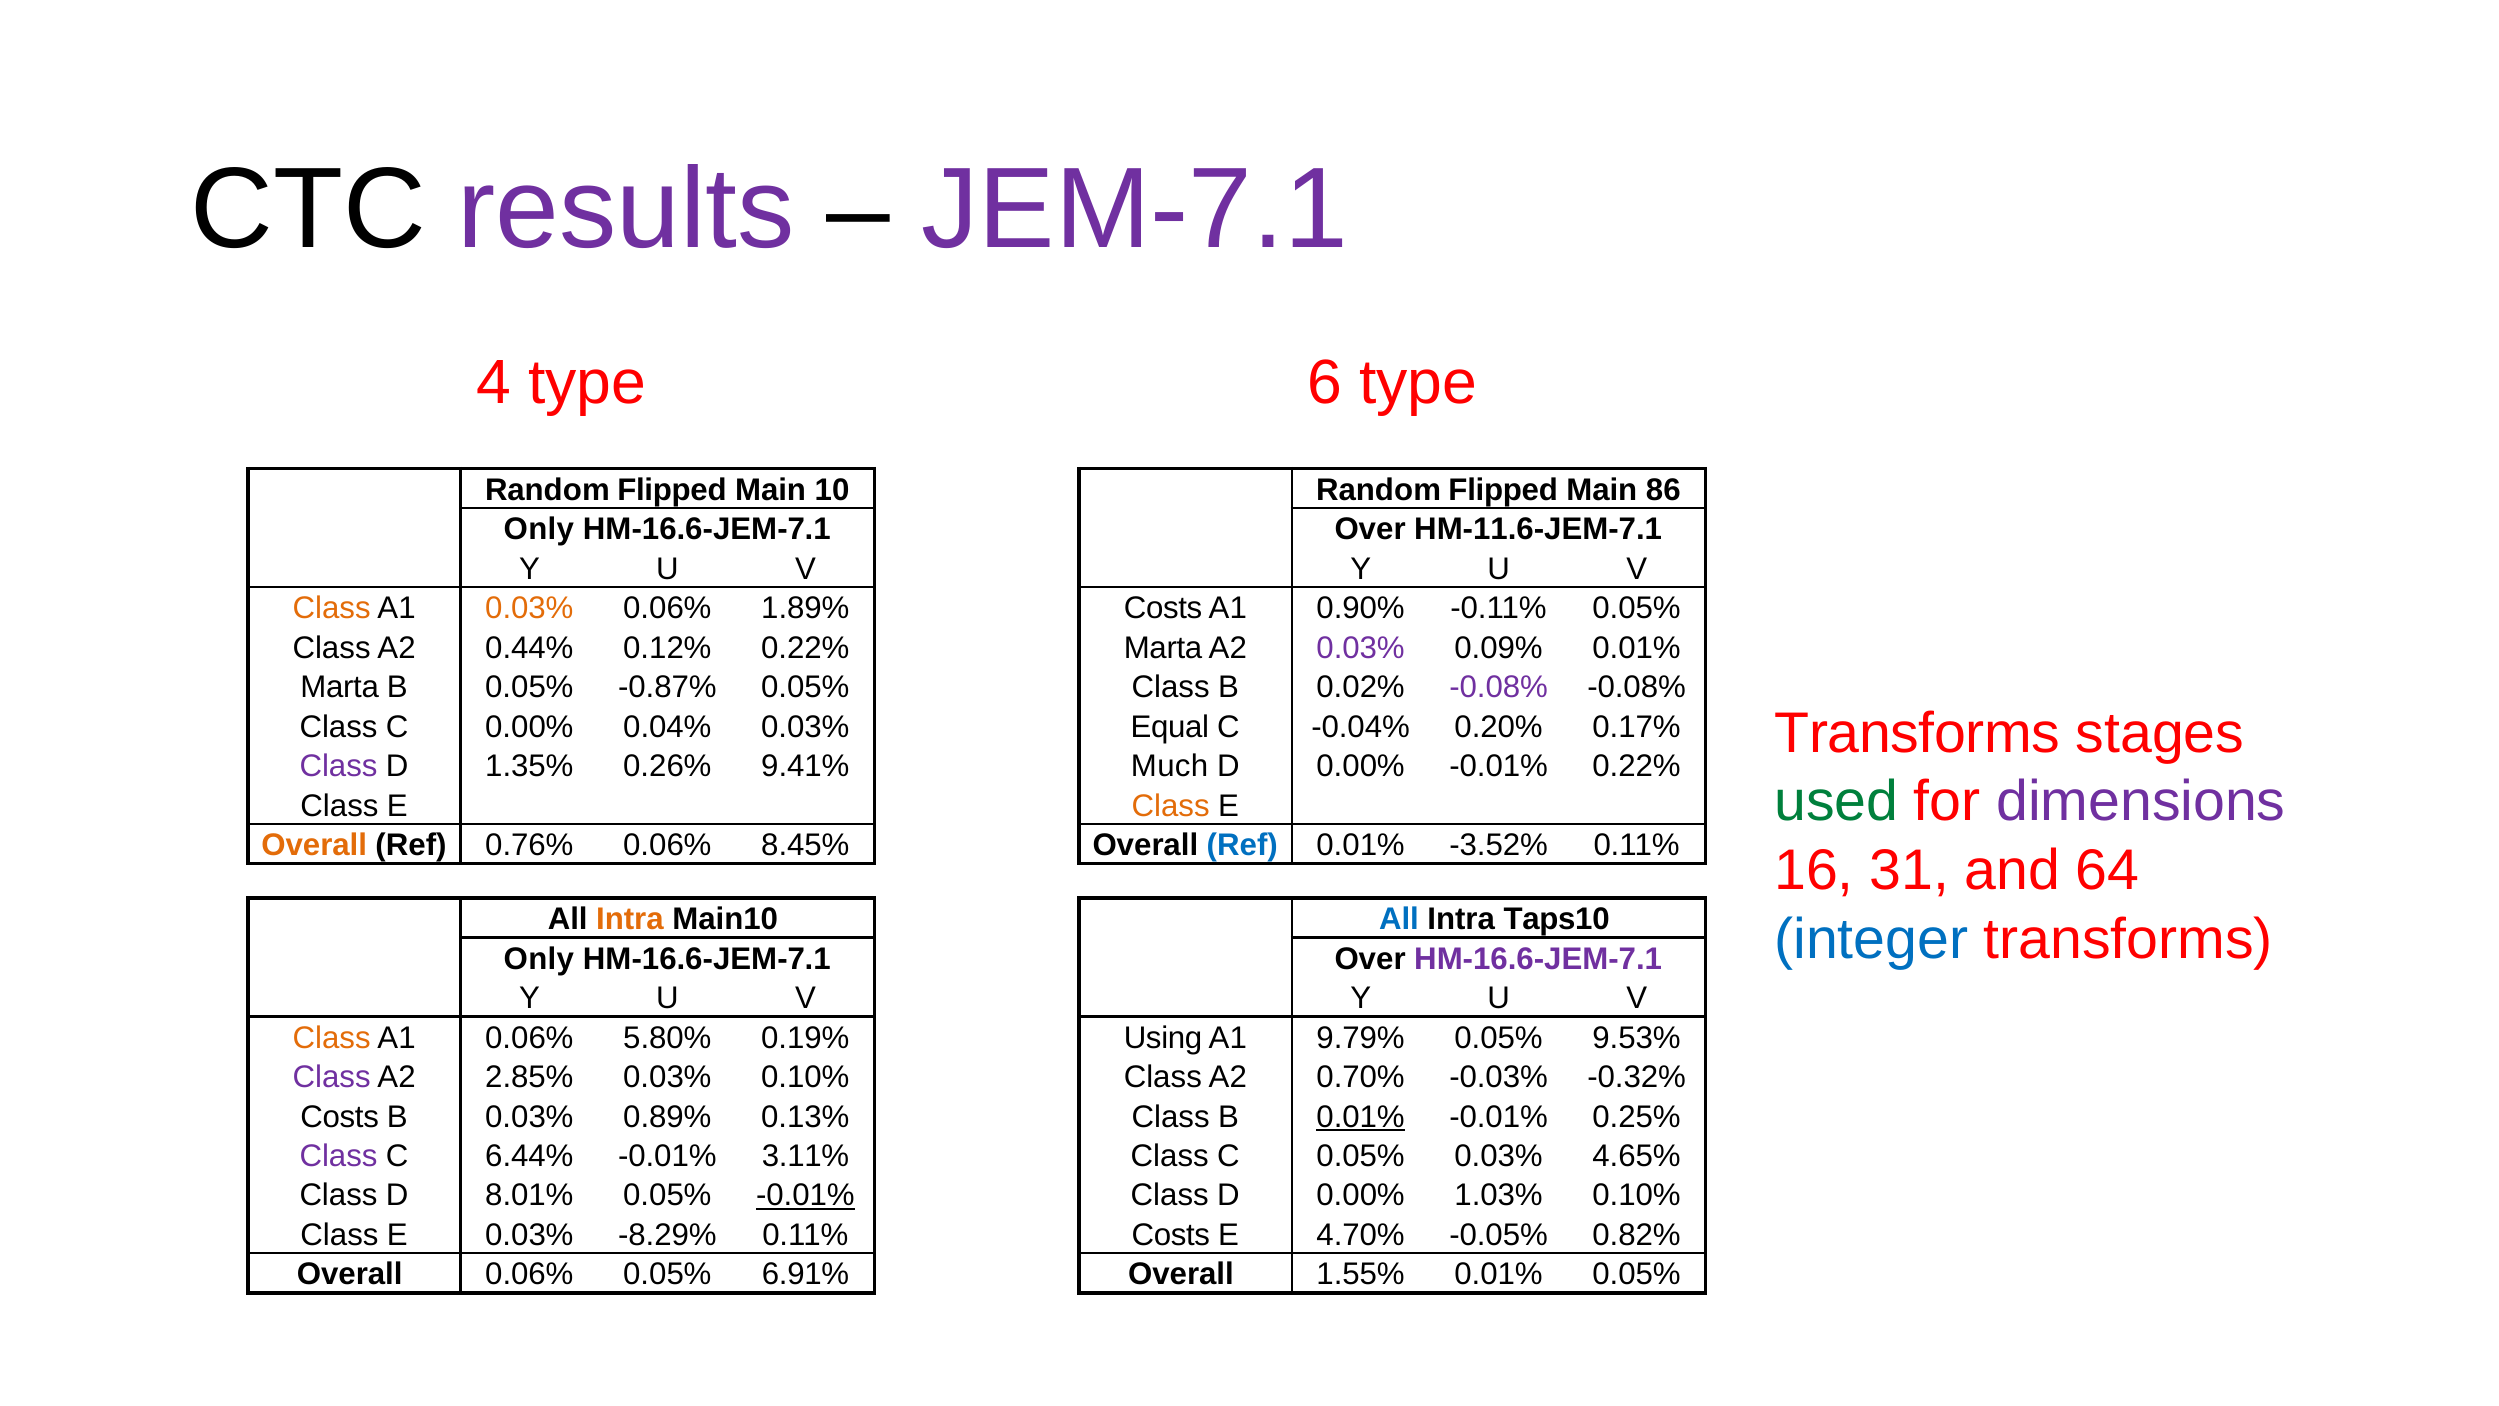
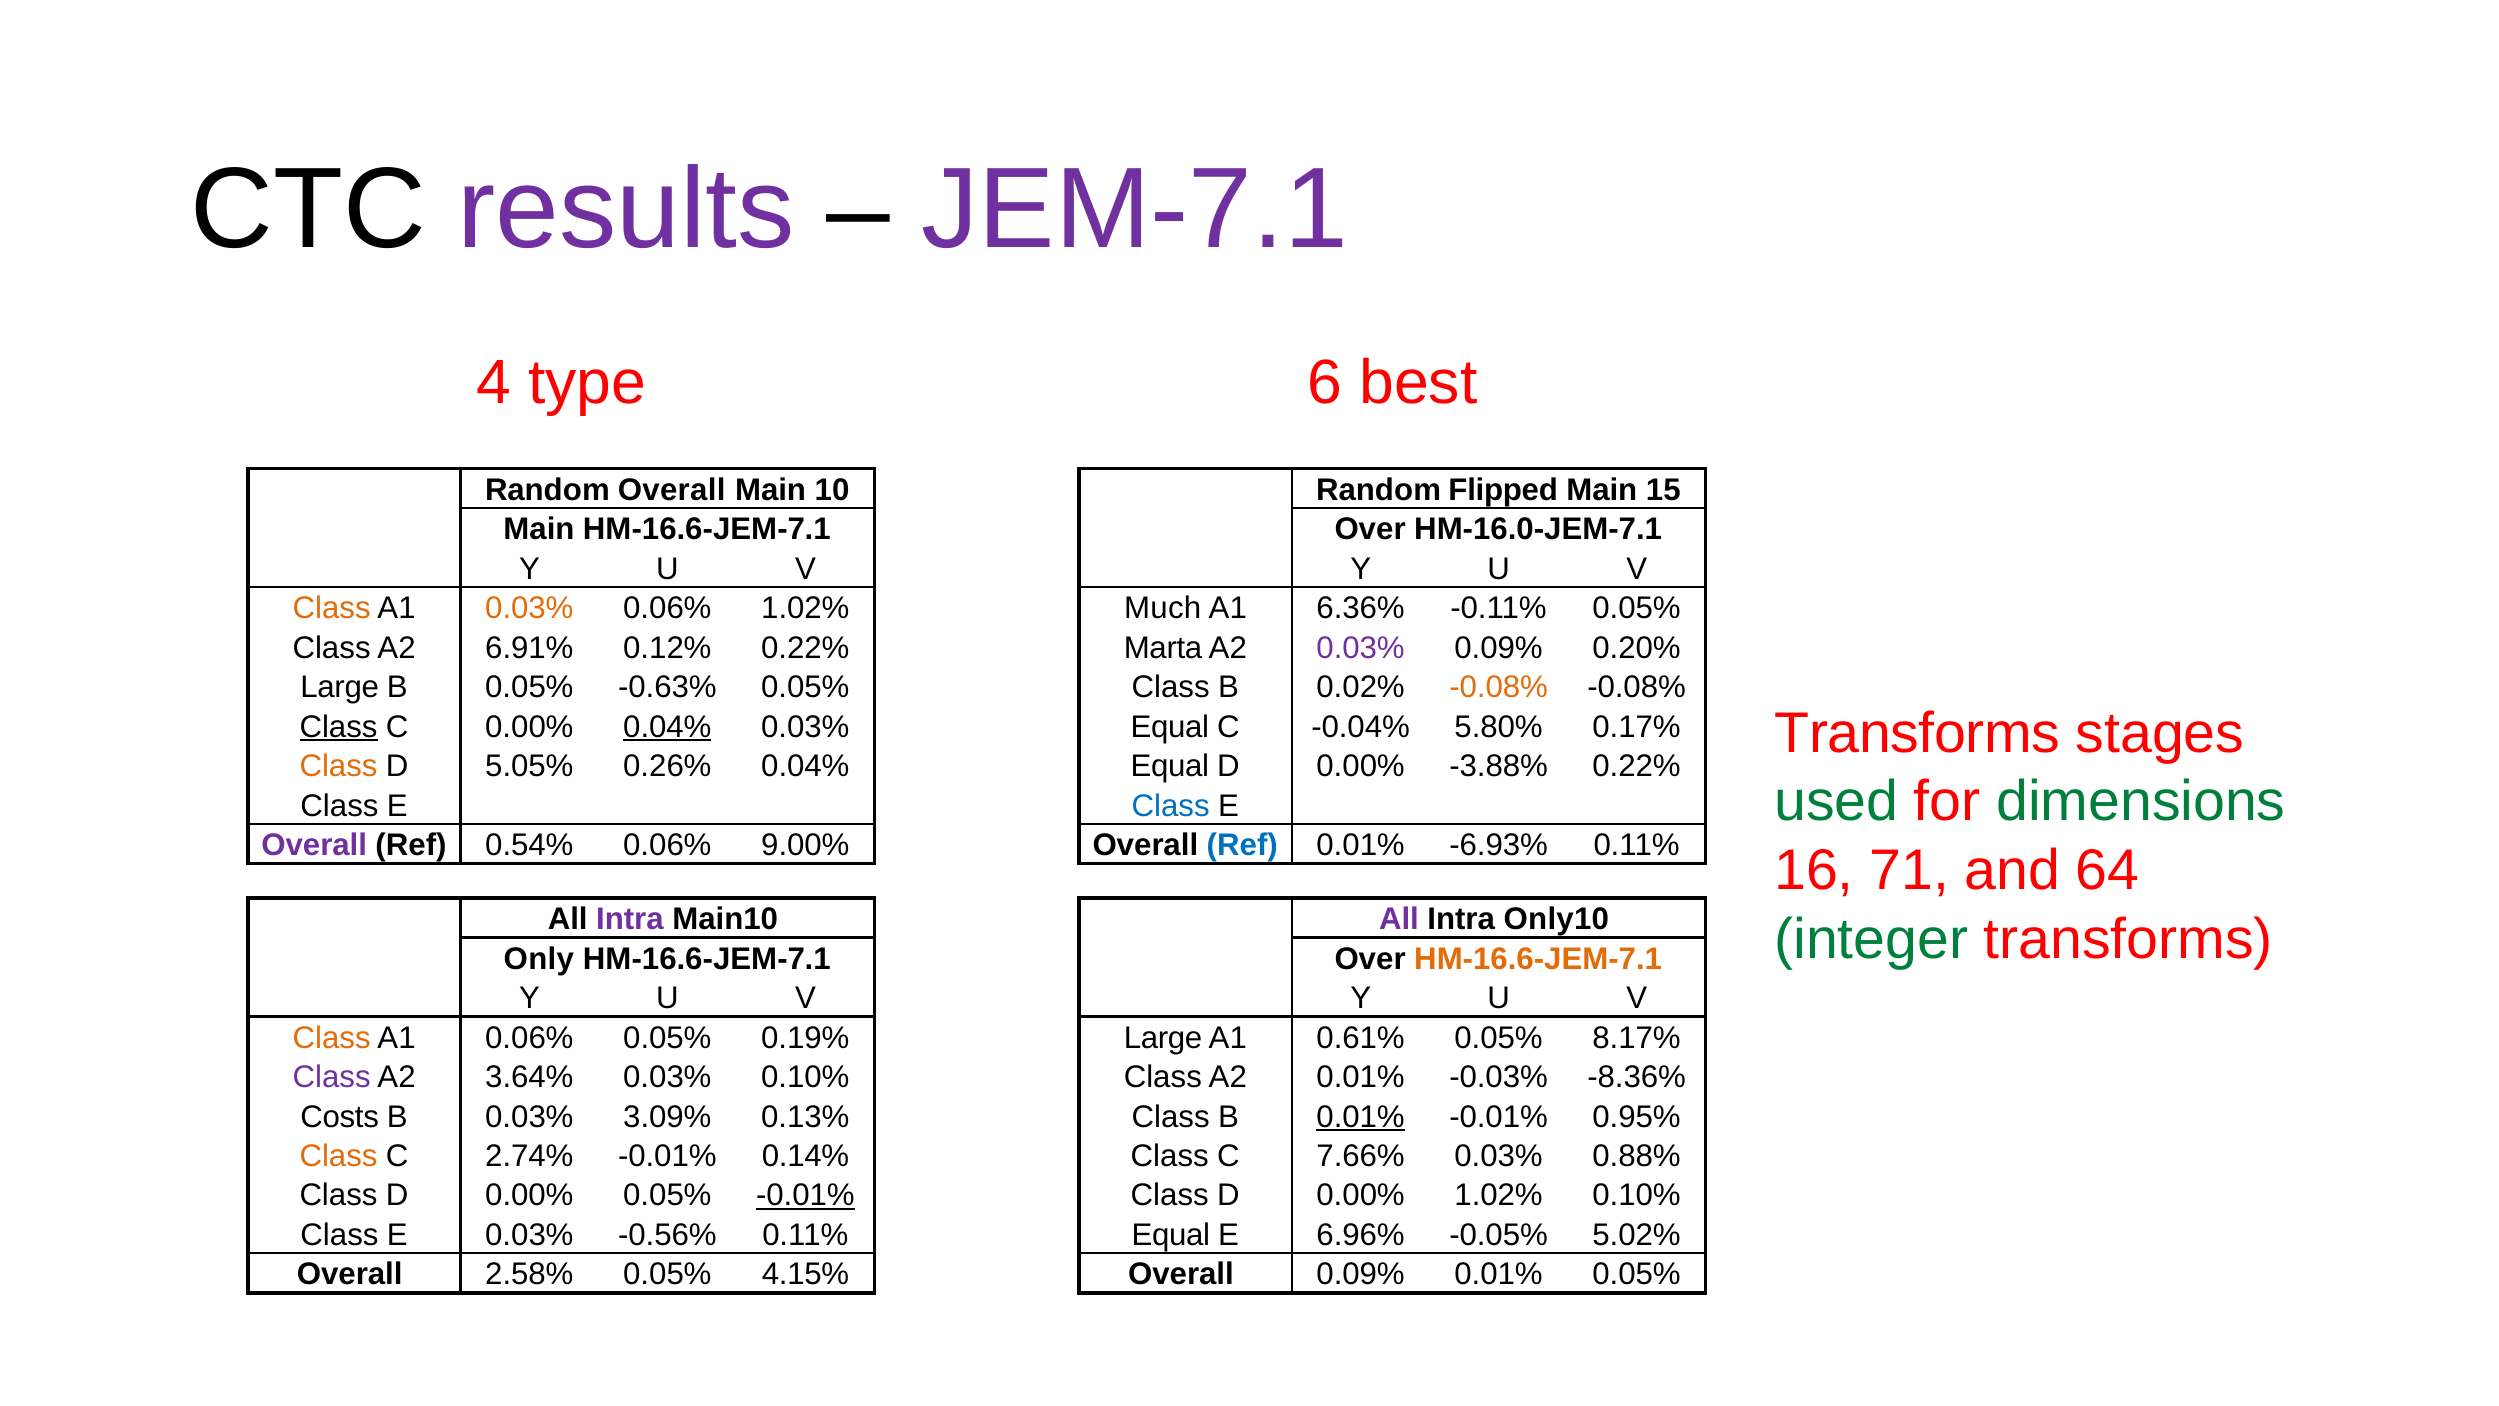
6 type: type -> best
Flipped at (672, 490): Flipped -> Overall
86: 86 -> 15
Only at (539, 529): Only -> Main
HM-11.6-JEM-7.1: HM-11.6-JEM-7.1 -> HM-16.0-JEM-7.1
0.06% 1.89%: 1.89% -> 1.02%
Costs at (1163, 608): Costs -> Much
0.90%: 0.90% -> 6.36%
0.44%: 0.44% -> 6.91%
0.09% 0.01%: 0.01% -> 0.20%
Marta at (340, 687): Marta -> Large
-0.87%: -0.87% -> -0.63%
-0.08% at (1499, 687) colour: purple -> orange
Class at (339, 727) underline: none -> present
0.04% at (667, 727) underline: none -> present
0.20%: 0.20% -> 5.80%
Class at (339, 766) colour: purple -> orange
1.35%: 1.35% -> 5.05%
0.26% 9.41%: 9.41% -> 0.04%
Much at (1170, 766): Much -> Equal
0.00% -0.01%: -0.01% -> -3.88%
dimensions colour: purple -> green
Class at (1171, 806) colour: orange -> blue
Overall at (314, 845) colour: orange -> purple
0.76%: 0.76% -> 0.54%
8.45%: 8.45% -> 9.00%
-3.52%: -3.52% -> -6.93%
31: 31 -> 71
Intra at (630, 919) colour: orange -> purple
All at (1399, 919) colour: blue -> purple
Taps10: Taps10 -> Only10
integer colour: blue -> green
HM-16.6-JEM-7.1 at (1538, 959) colour: purple -> orange
0.06% 5.80%: 5.80% -> 0.05%
Using at (1163, 1037): Using -> Large
9.79%: 9.79% -> 0.61%
9.53%: 9.53% -> 8.17%
2.85%: 2.85% -> 3.64%
A2 0.70%: 0.70% -> 0.01%
-0.32%: -0.32% -> -8.36%
0.89%: 0.89% -> 3.09%
0.25%: 0.25% -> 0.95%
Class at (339, 1156) colour: purple -> orange
6.44%: 6.44% -> 2.74%
3.11%: 3.11% -> 0.14%
C 0.05%: 0.05% -> 7.66%
4.65%: 4.65% -> 0.88%
8.01% at (529, 1195): 8.01% -> 0.00%
0.00% 1.03%: 1.03% -> 1.02%
-8.29%: -8.29% -> -0.56%
Costs at (1171, 1235): Costs -> Equal
4.70%: 4.70% -> 6.96%
0.82%: 0.82% -> 5.02%
Overall 0.06%: 0.06% -> 2.58%
6.91%: 6.91% -> 4.15%
Overall 1.55%: 1.55% -> 0.09%
